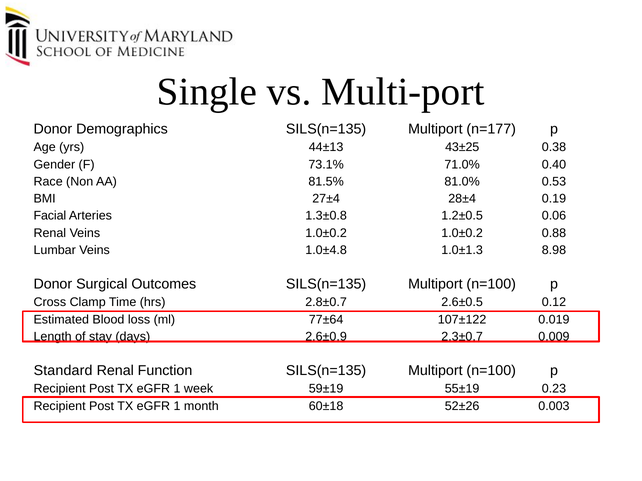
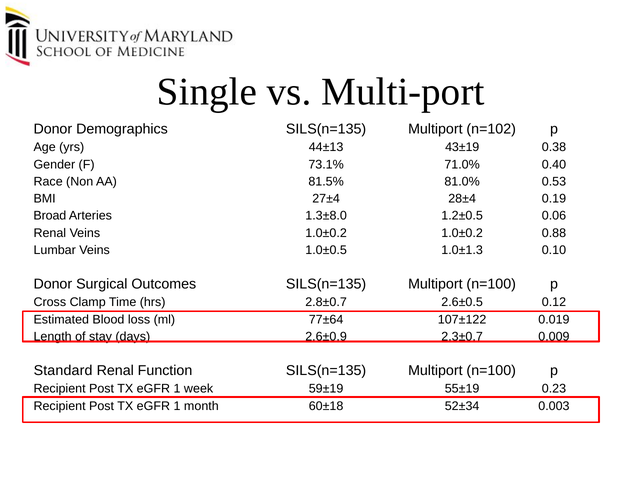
n=177: n=177 -> n=102
43±25: 43±25 -> 43±19
Facial: Facial -> Broad
1.3±0.8: 1.3±0.8 -> 1.3±8.0
1.0±4.8: 1.0±4.8 -> 1.0±0.5
8.98: 8.98 -> 0.10
52±26: 52±26 -> 52±34
